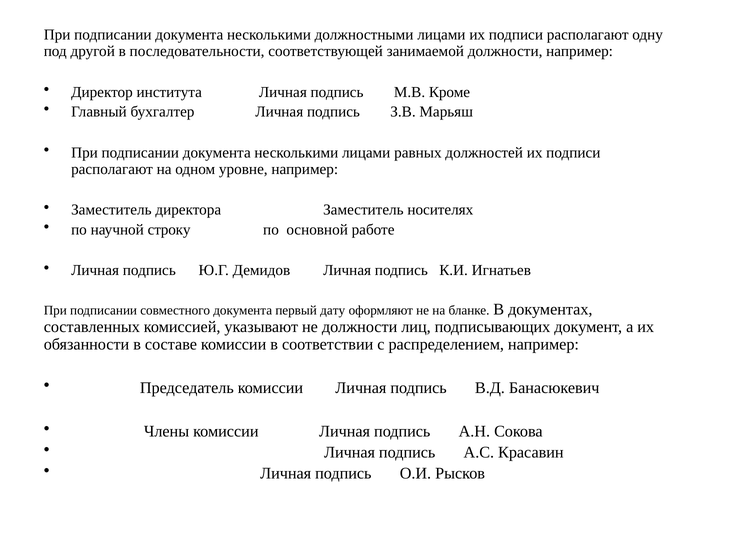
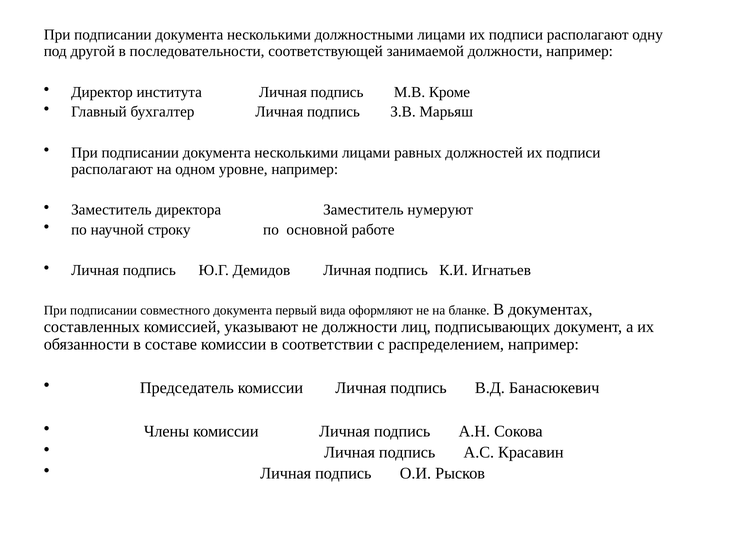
носителях: носителях -> нумеруют
дату: дату -> вида
